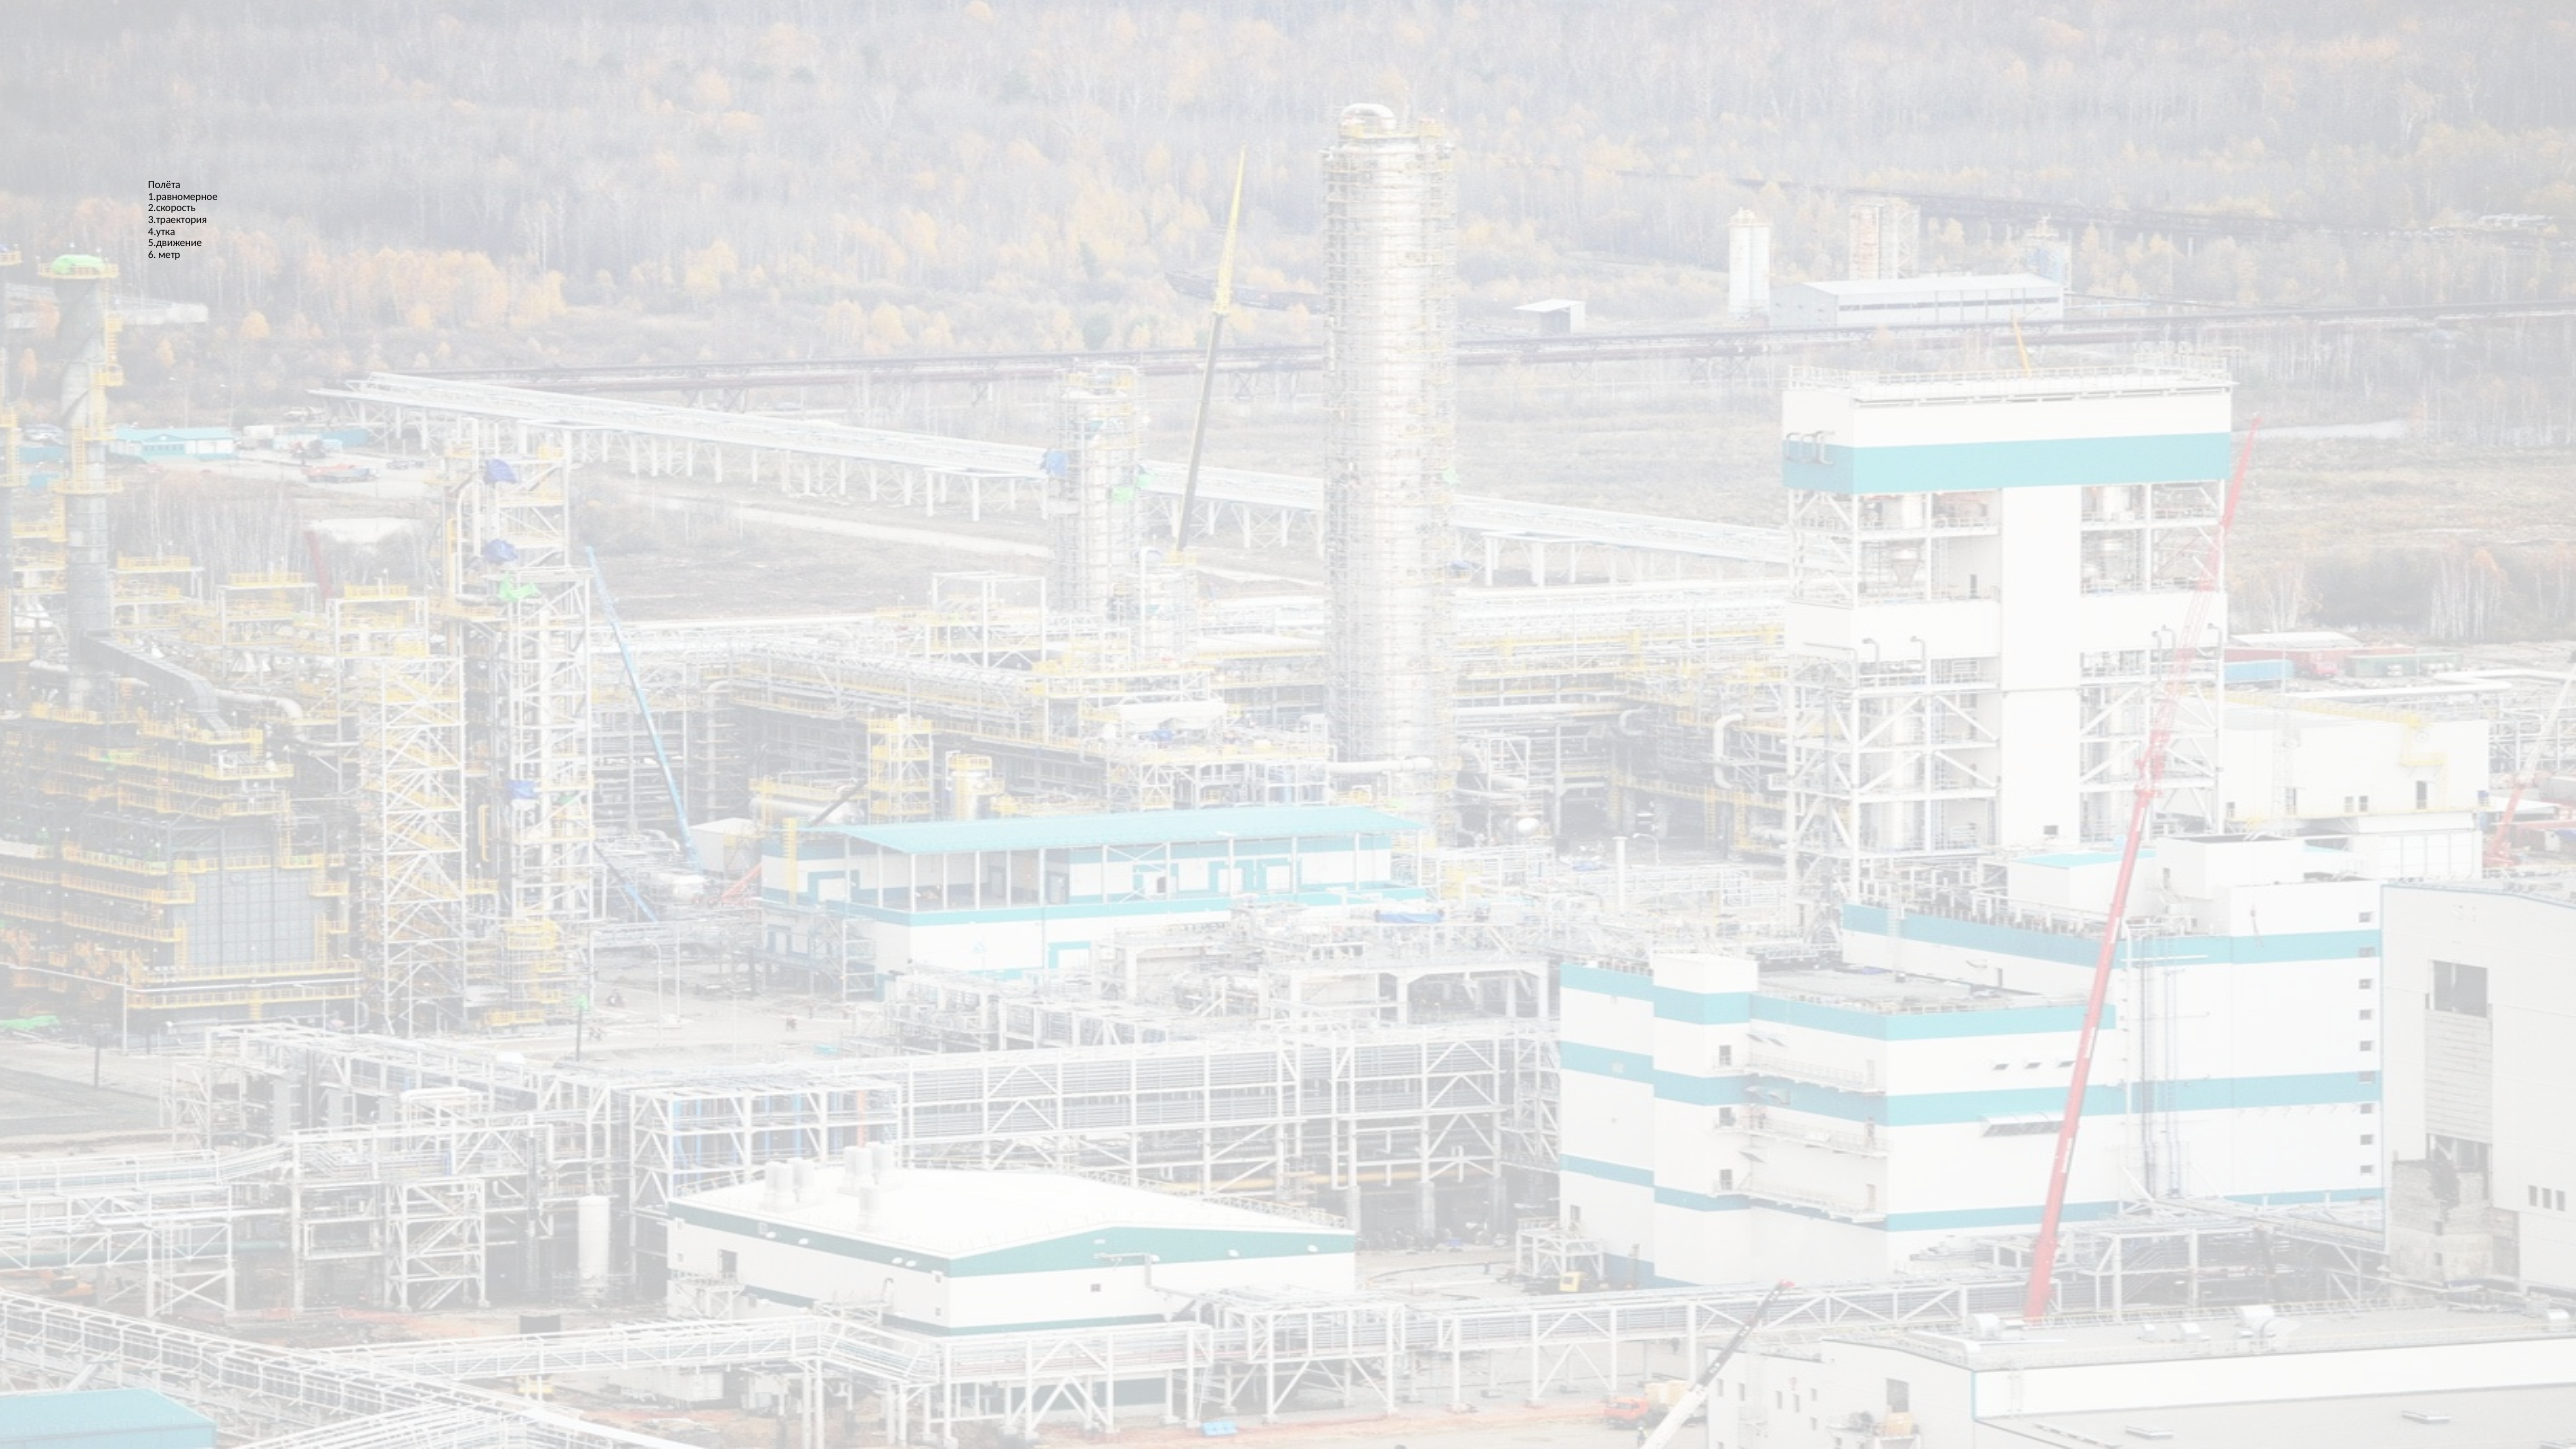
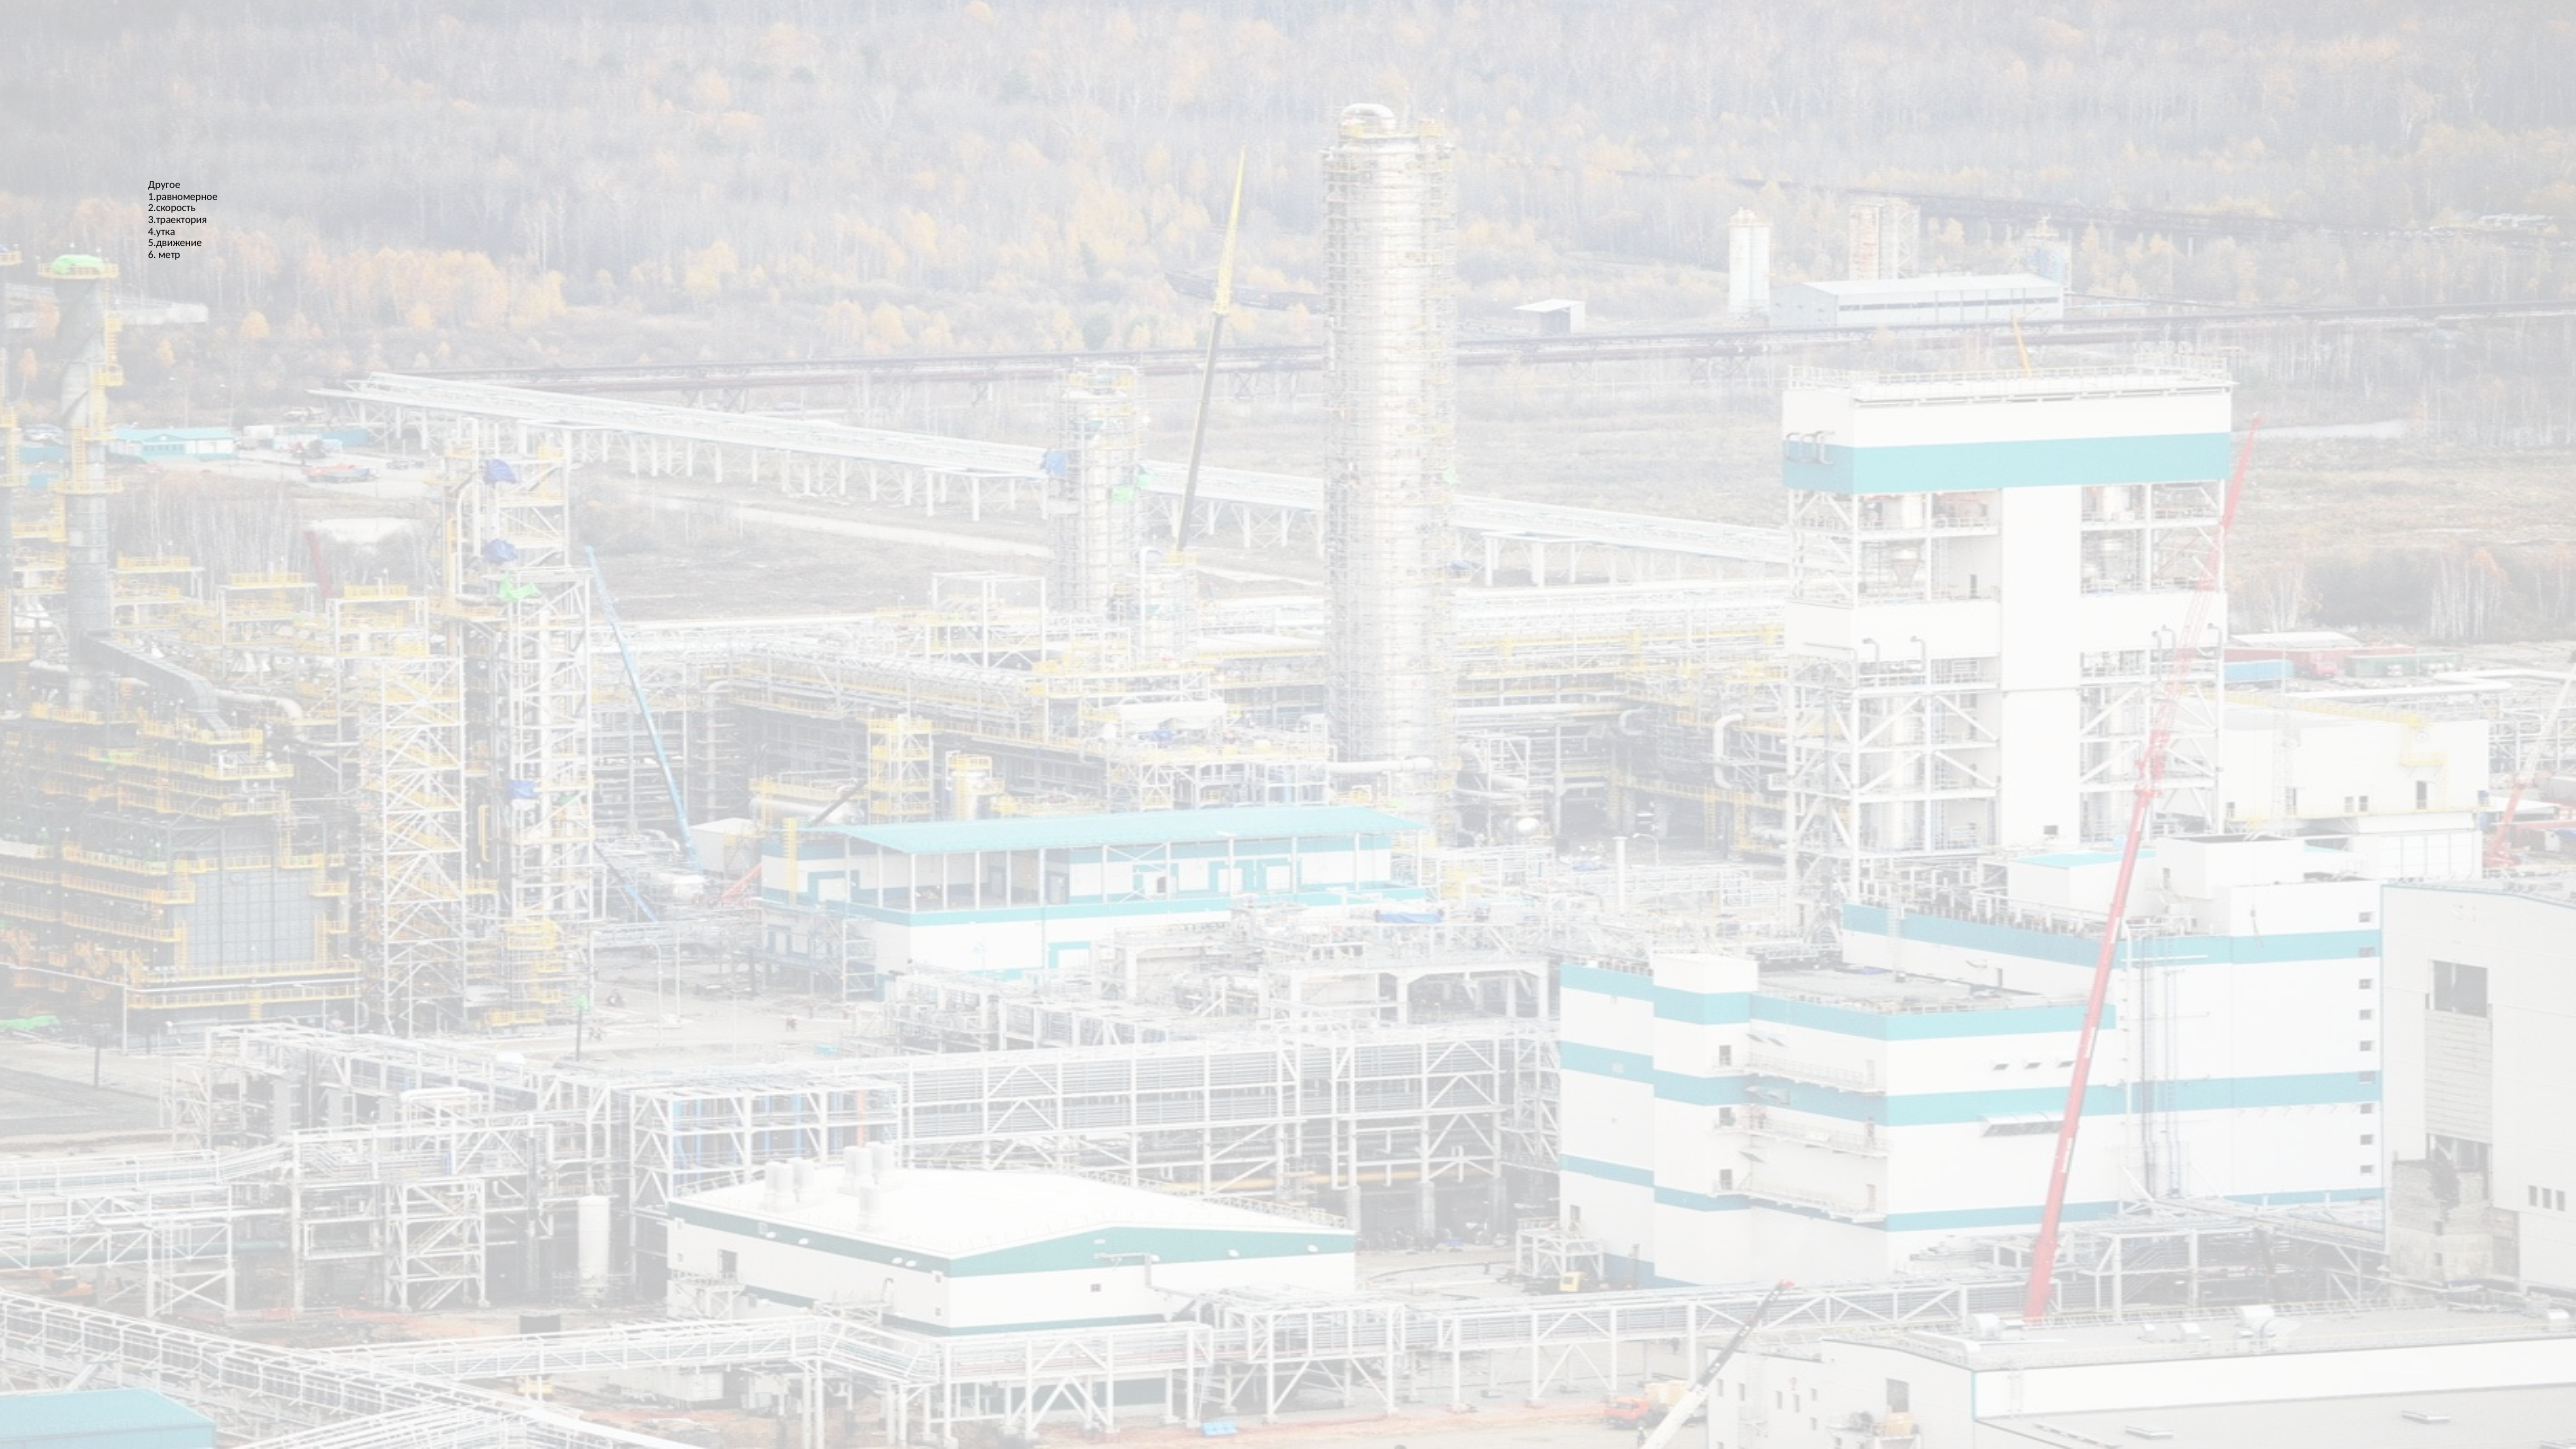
Полёта: Полёта -> Другое
